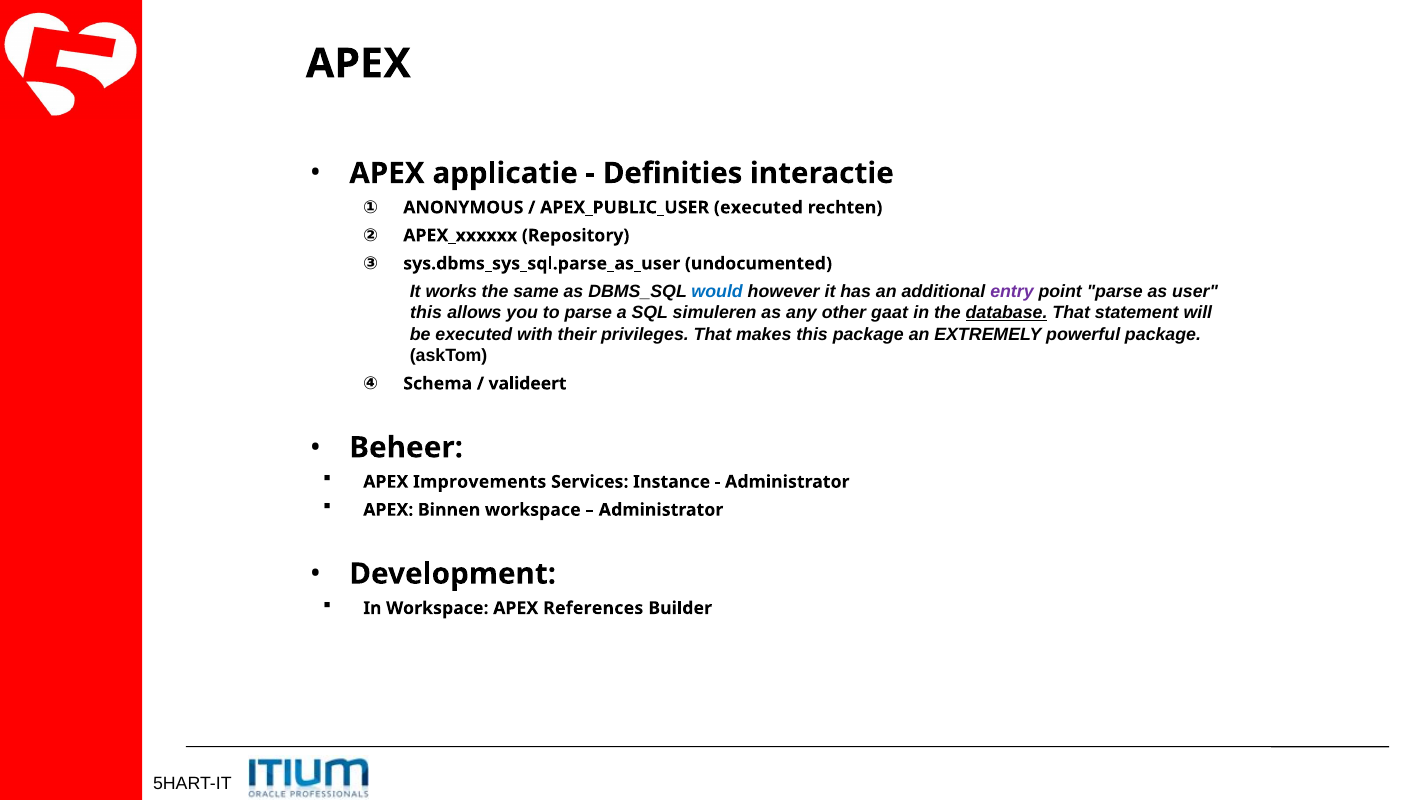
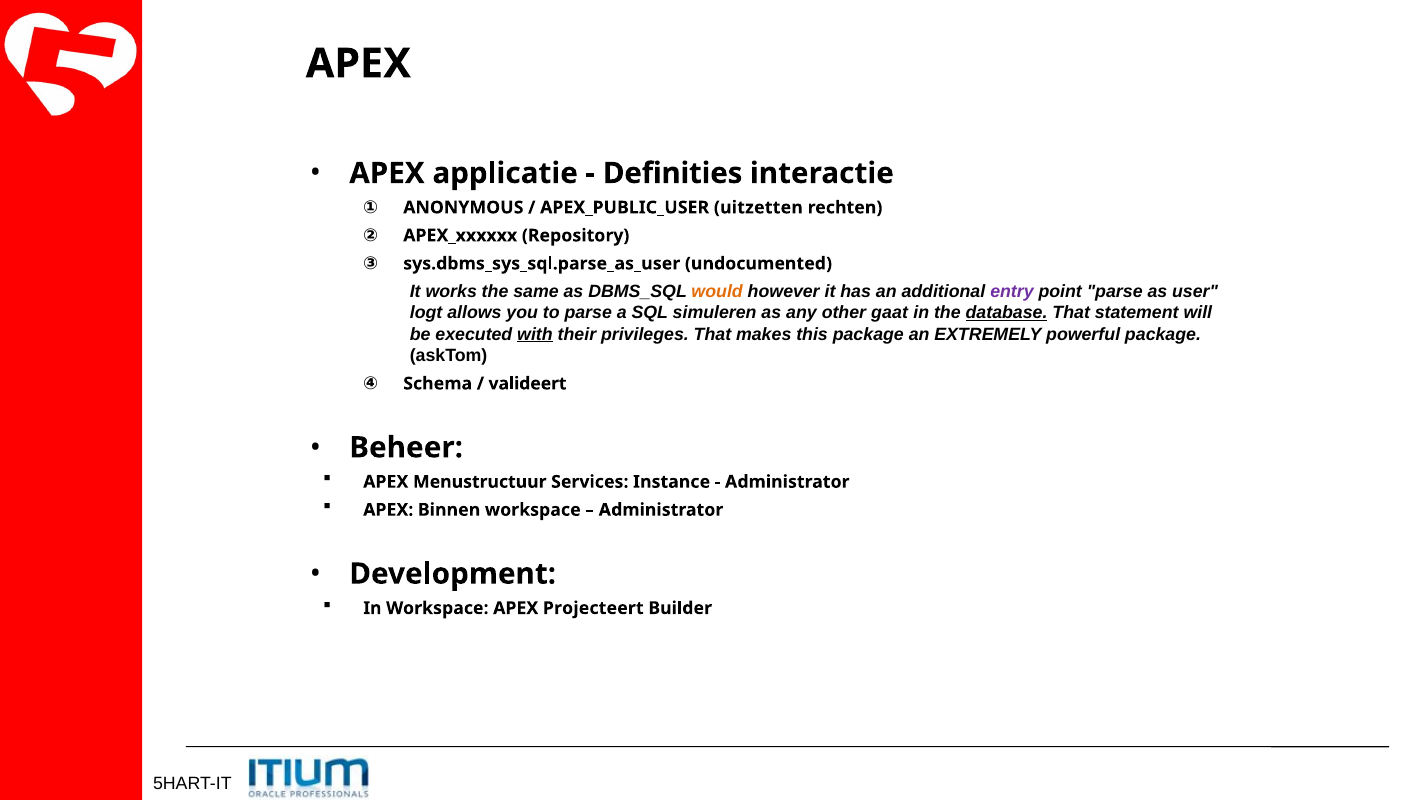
APEX_PUBLIC_USER executed: executed -> uitzetten
would colour: blue -> orange
this at (426, 313): this -> logt
with underline: none -> present
Improvements: Improvements -> Menustructuur
References: References -> Projecteert
